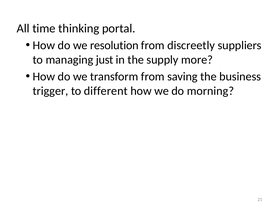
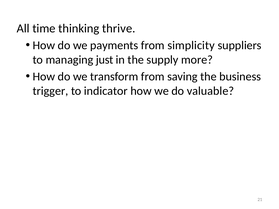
portal: portal -> thrive
resolution: resolution -> payments
discreetly: discreetly -> simplicity
different: different -> indicator
morning: morning -> valuable
